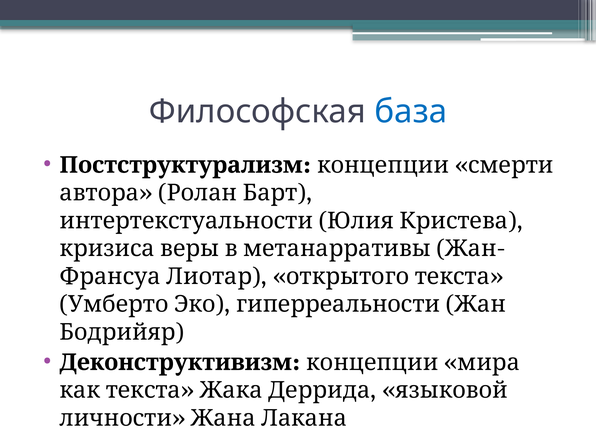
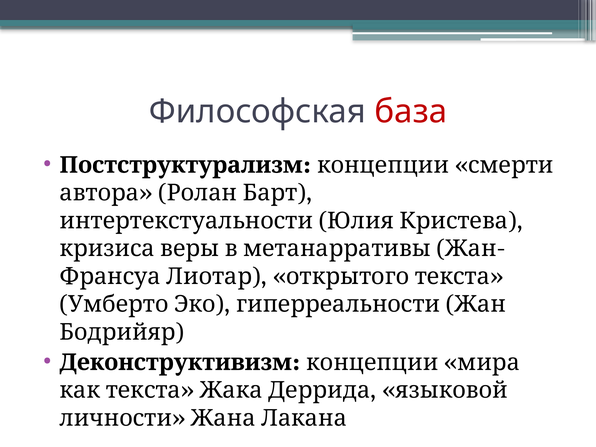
база colour: blue -> red
